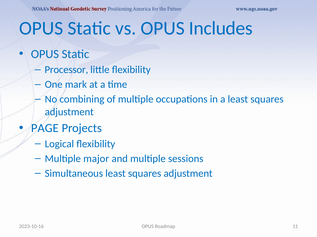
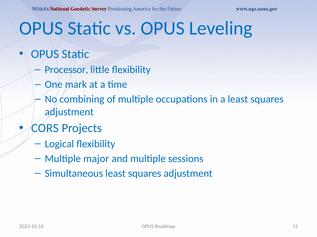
Includes: Includes -> Leveling
PAGE: PAGE -> CORS
